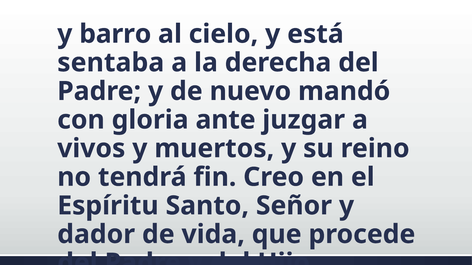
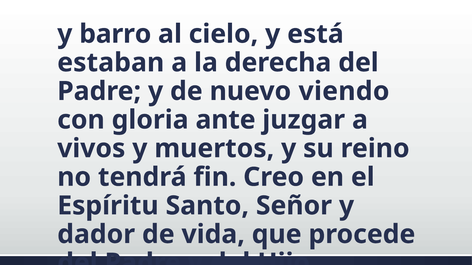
sentaba: sentaba -> estaban
mandó: mandó -> viendo
